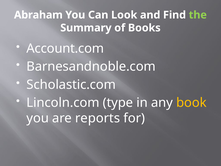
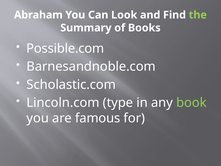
Account.com: Account.com -> Possible.com
book colour: yellow -> light green
reports: reports -> famous
